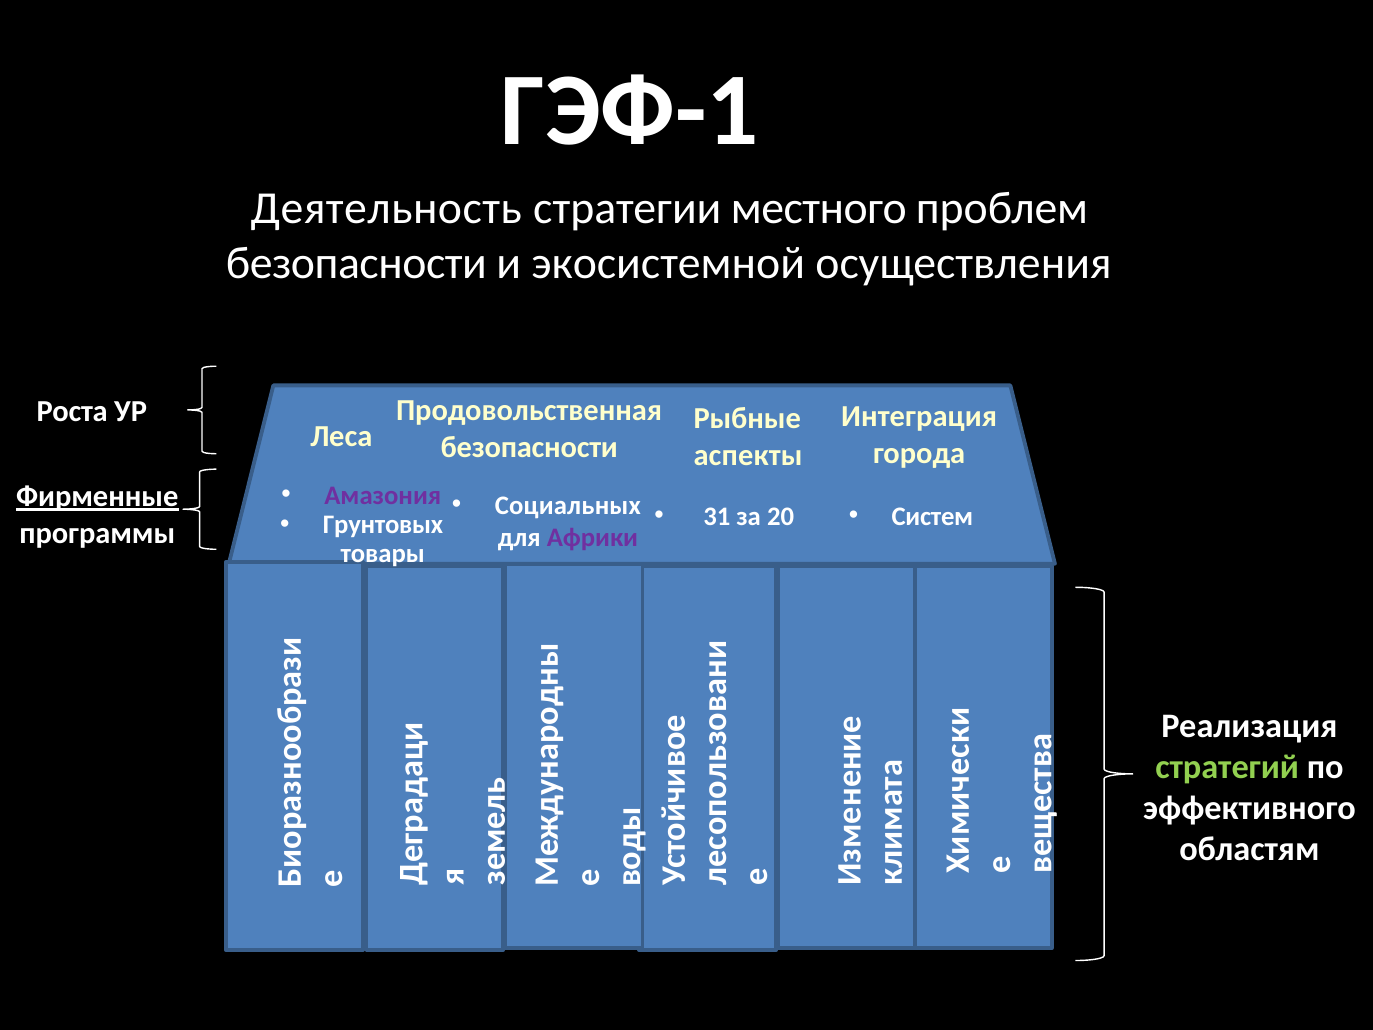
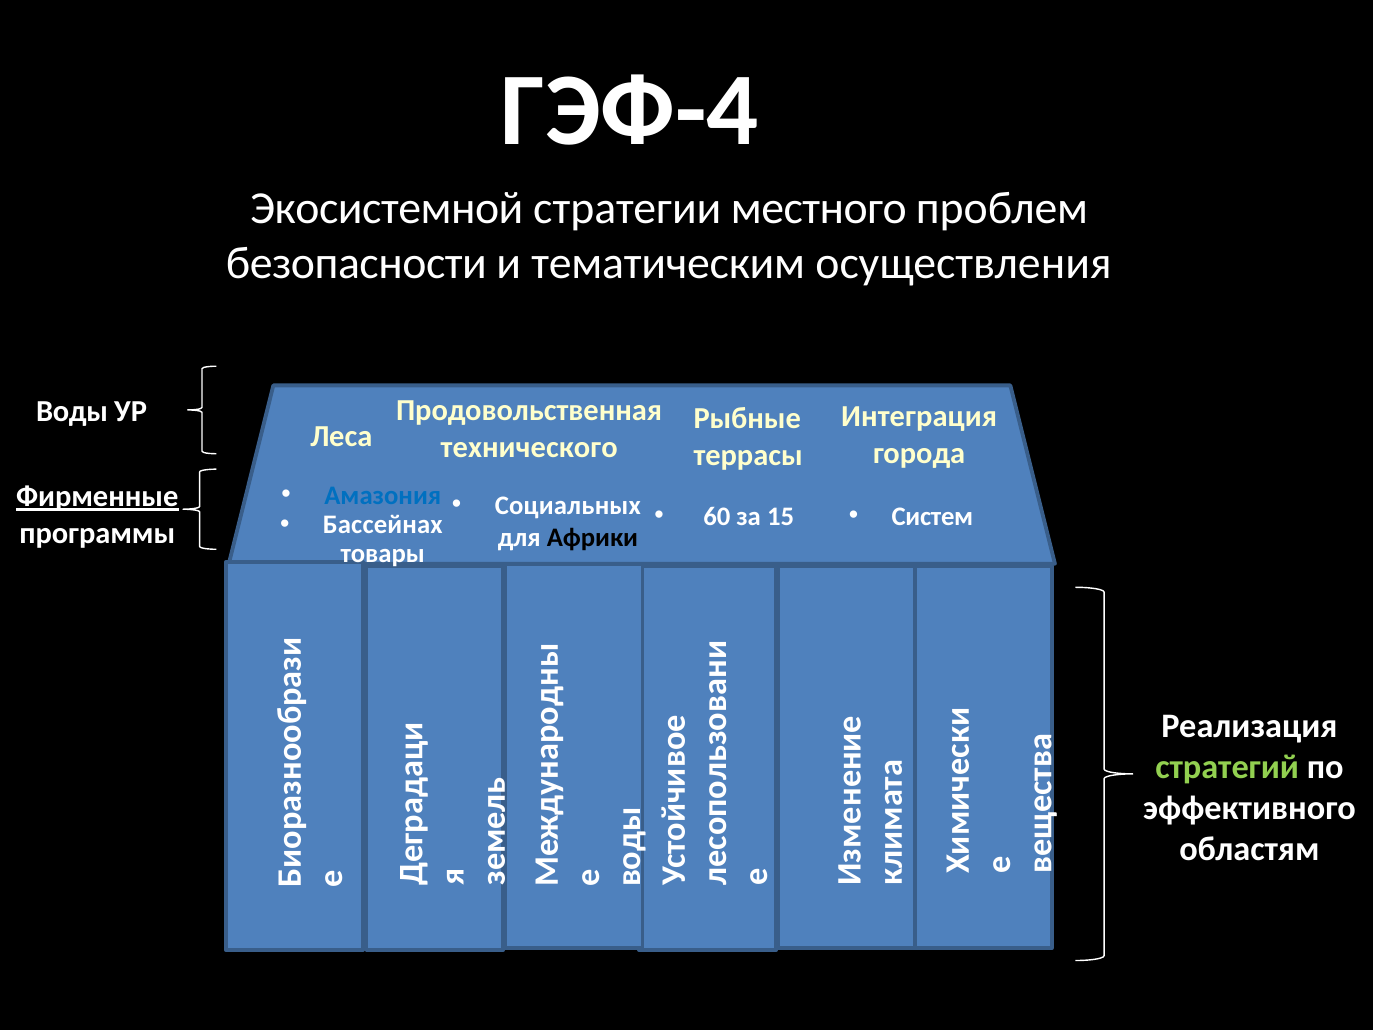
ГЭФ-1: ГЭФ-1 -> ГЭФ-4
Деятельность: Деятельность -> Экосистемной
экосистемной: экосистемной -> тематическим
Роста: Роста -> Воды
безопасности at (529, 447): безопасности -> технического
аспекты: аспекты -> террасы
Амазония colour: purple -> blue
31: 31 -> 60
20: 20 -> 15
Грунтовых: Грунтовых -> Бассейнах
Африки colour: purple -> black
